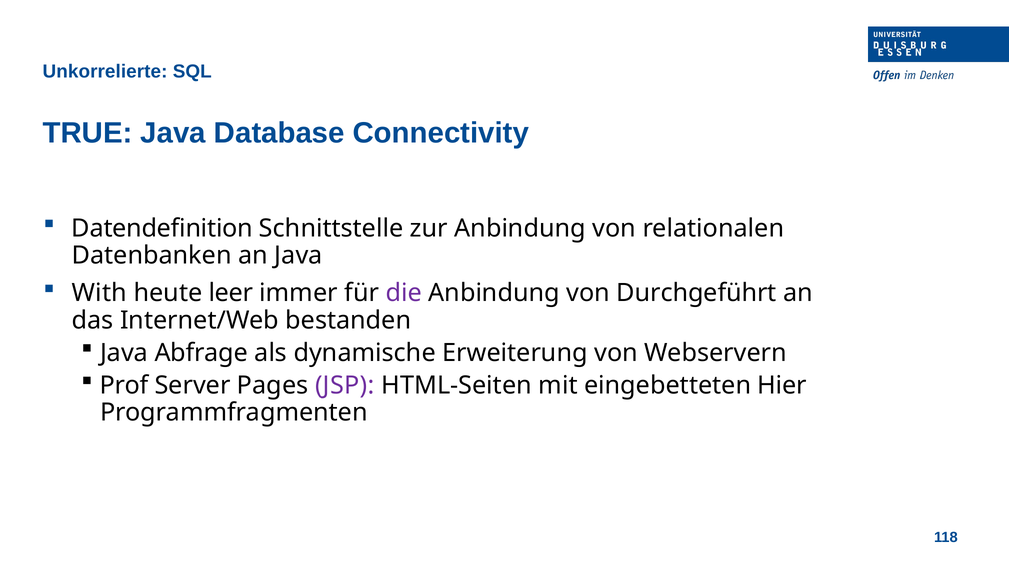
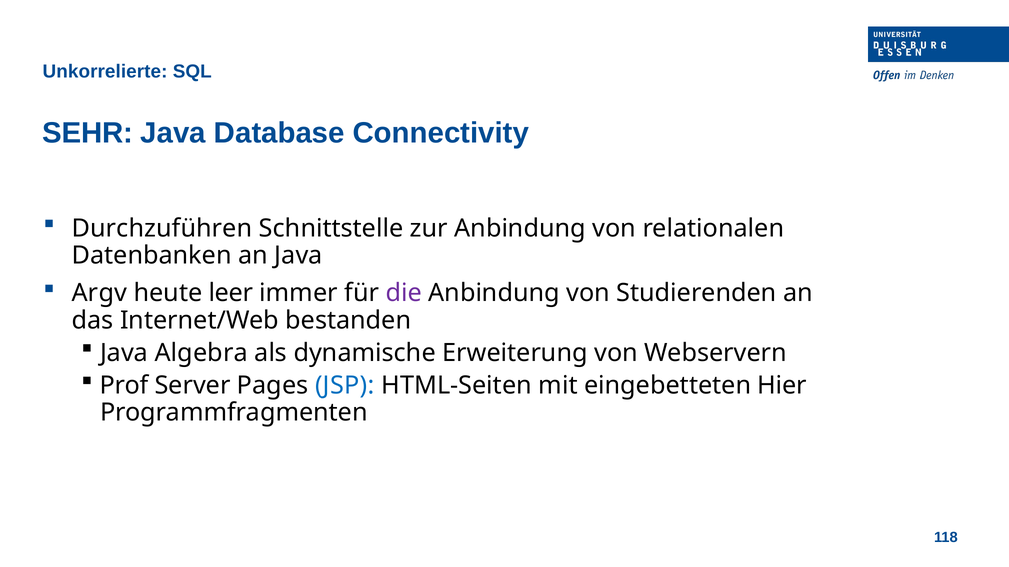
TRUE: TRUE -> SEHR
Datendefinition: Datendefinition -> Durchzuführen
With: With -> Argv
Durchgeführt: Durchgeführt -> Studierenden
Abfrage: Abfrage -> Algebra
JSP colour: purple -> blue
